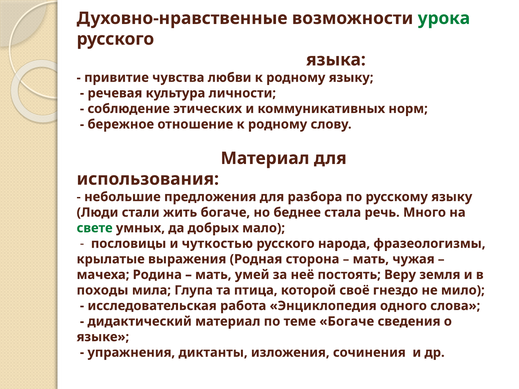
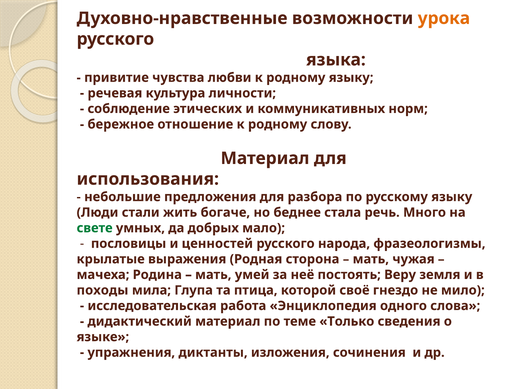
урока colour: green -> orange
чуткостью: чуткостью -> ценностей
теме Богаче: Богаче -> Только
